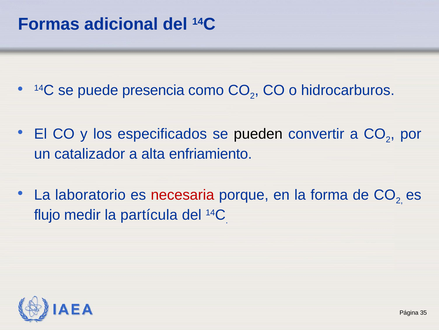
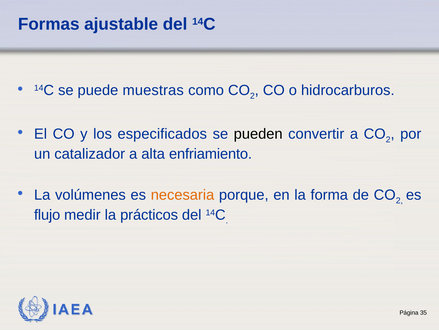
adicional: adicional -> ajustable
presencia: presencia -> muestras
laboratorio: laboratorio -> volúmenes
necesaria colour: red -> orange
partícula: partícula -> prácticos
